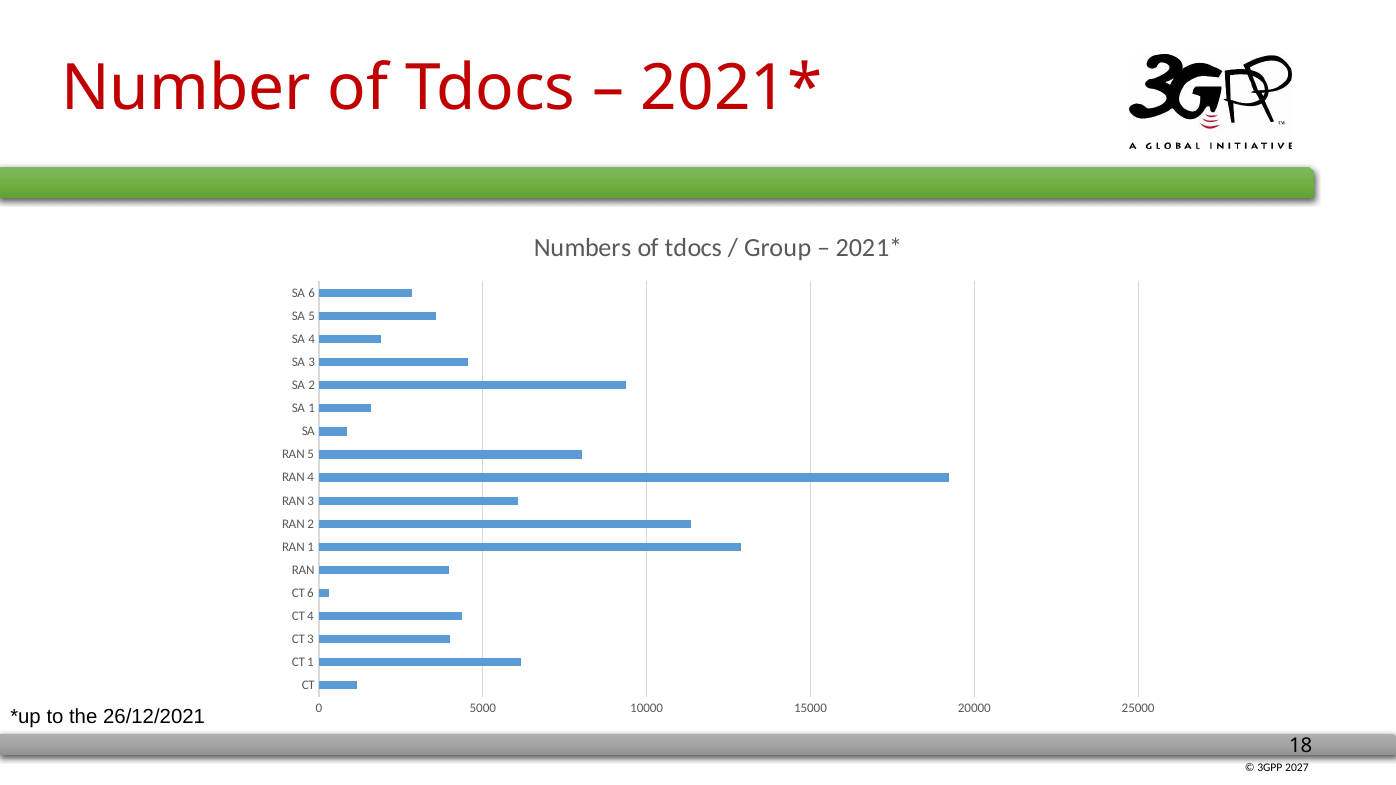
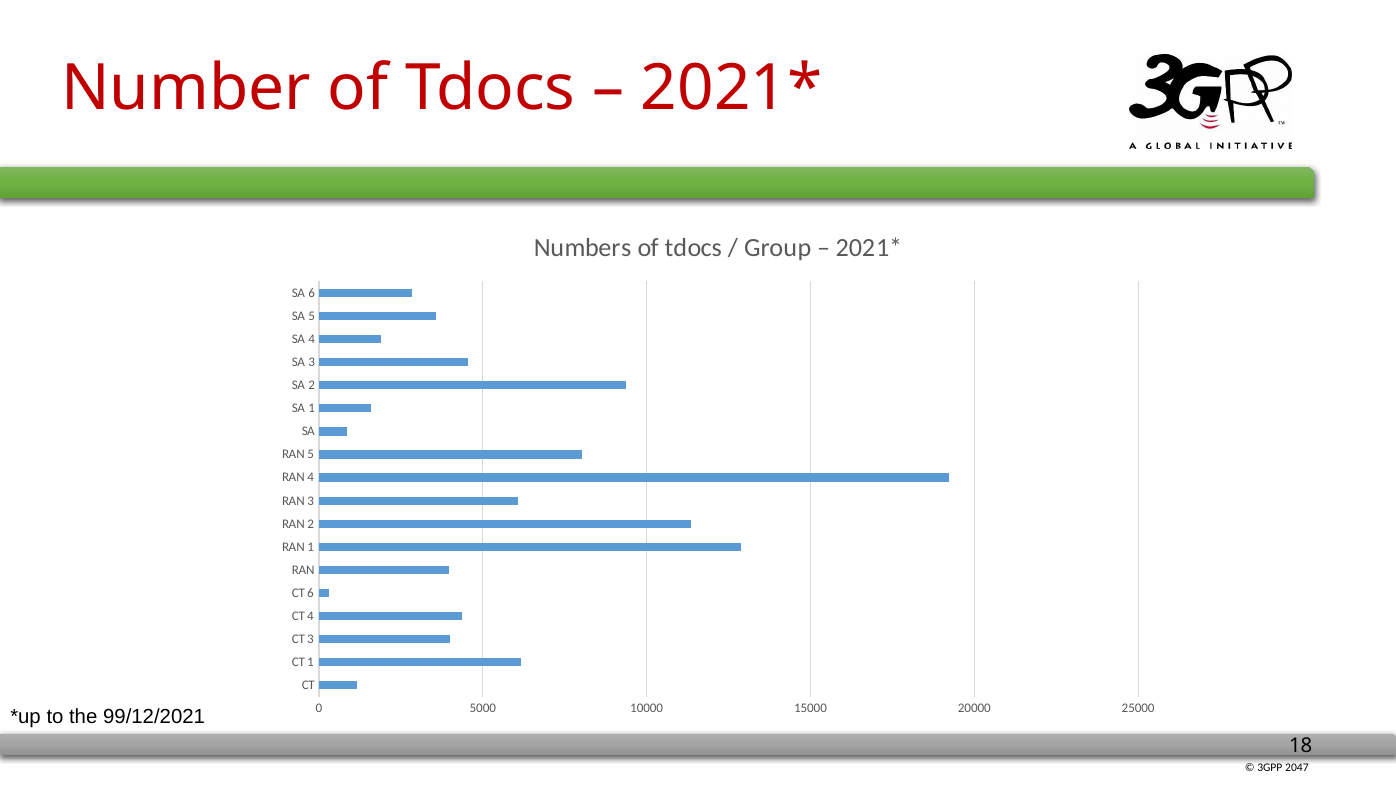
26/12/2021: 26/12/2021 -> 99/12/2021
2027: 2027 -> 2047
